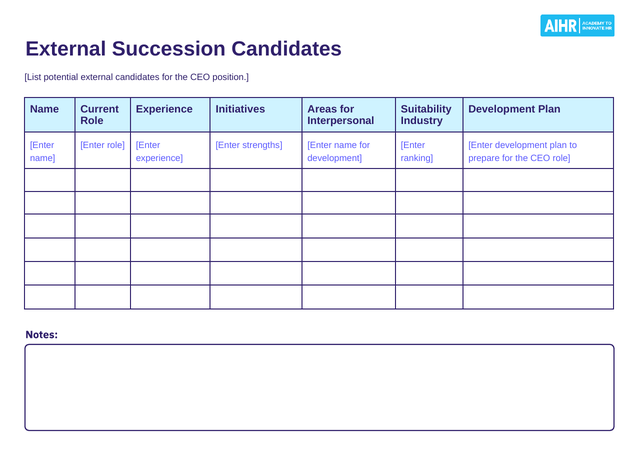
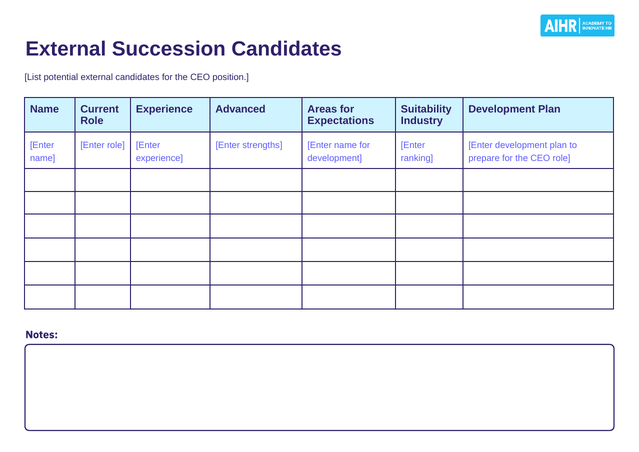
Initiatives: Initiatives -> Advanced
Interpersonal: Interpersonal -> Expectations
